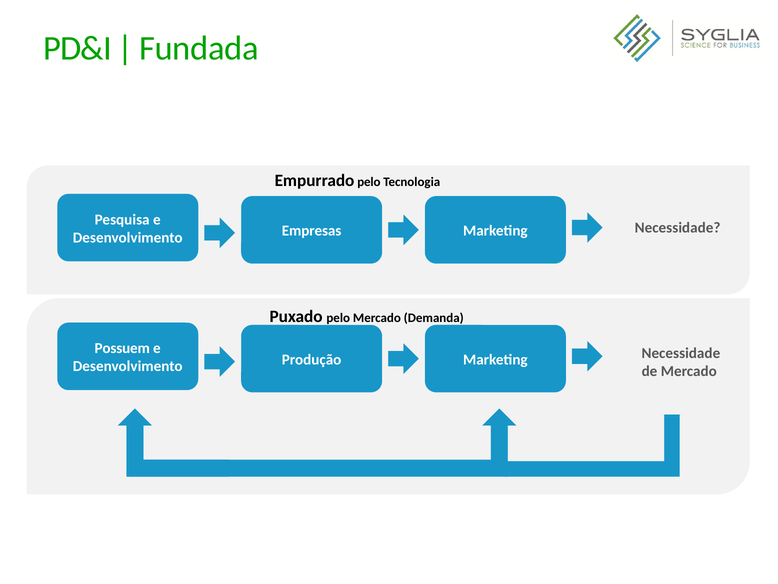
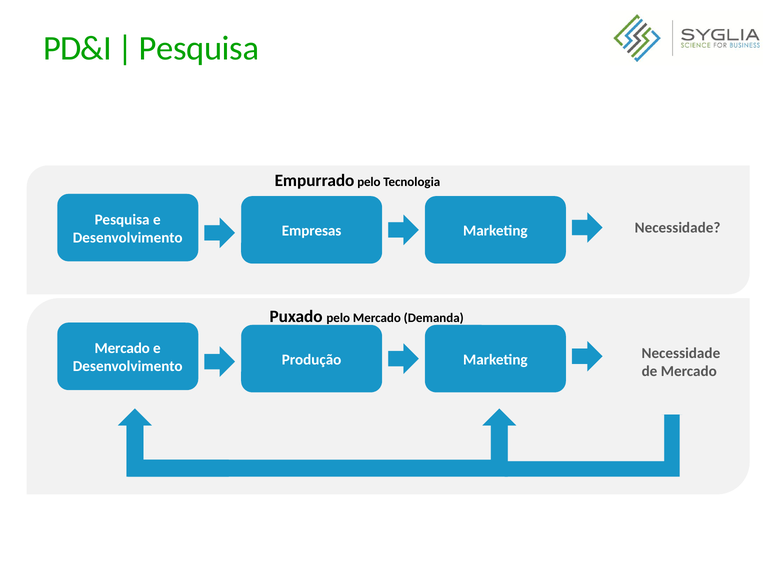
Fundada at (199, 48): Fundada -> Pesquisa
Possuem at (122, 348): Possuem -> Mercado
